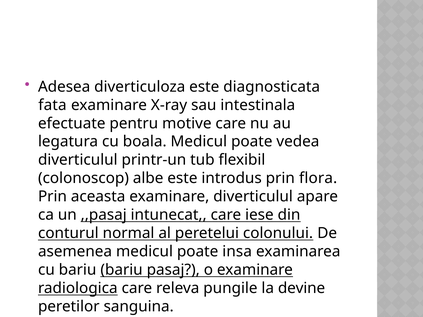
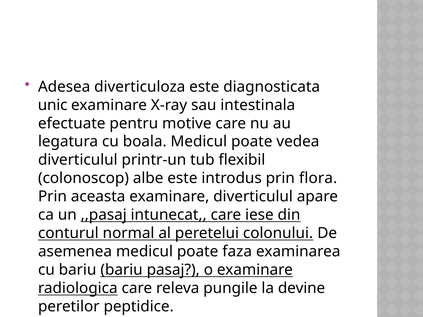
fata: fata -> unic
insa: insa -> faza
sanguina: sanguina -> peptidice
